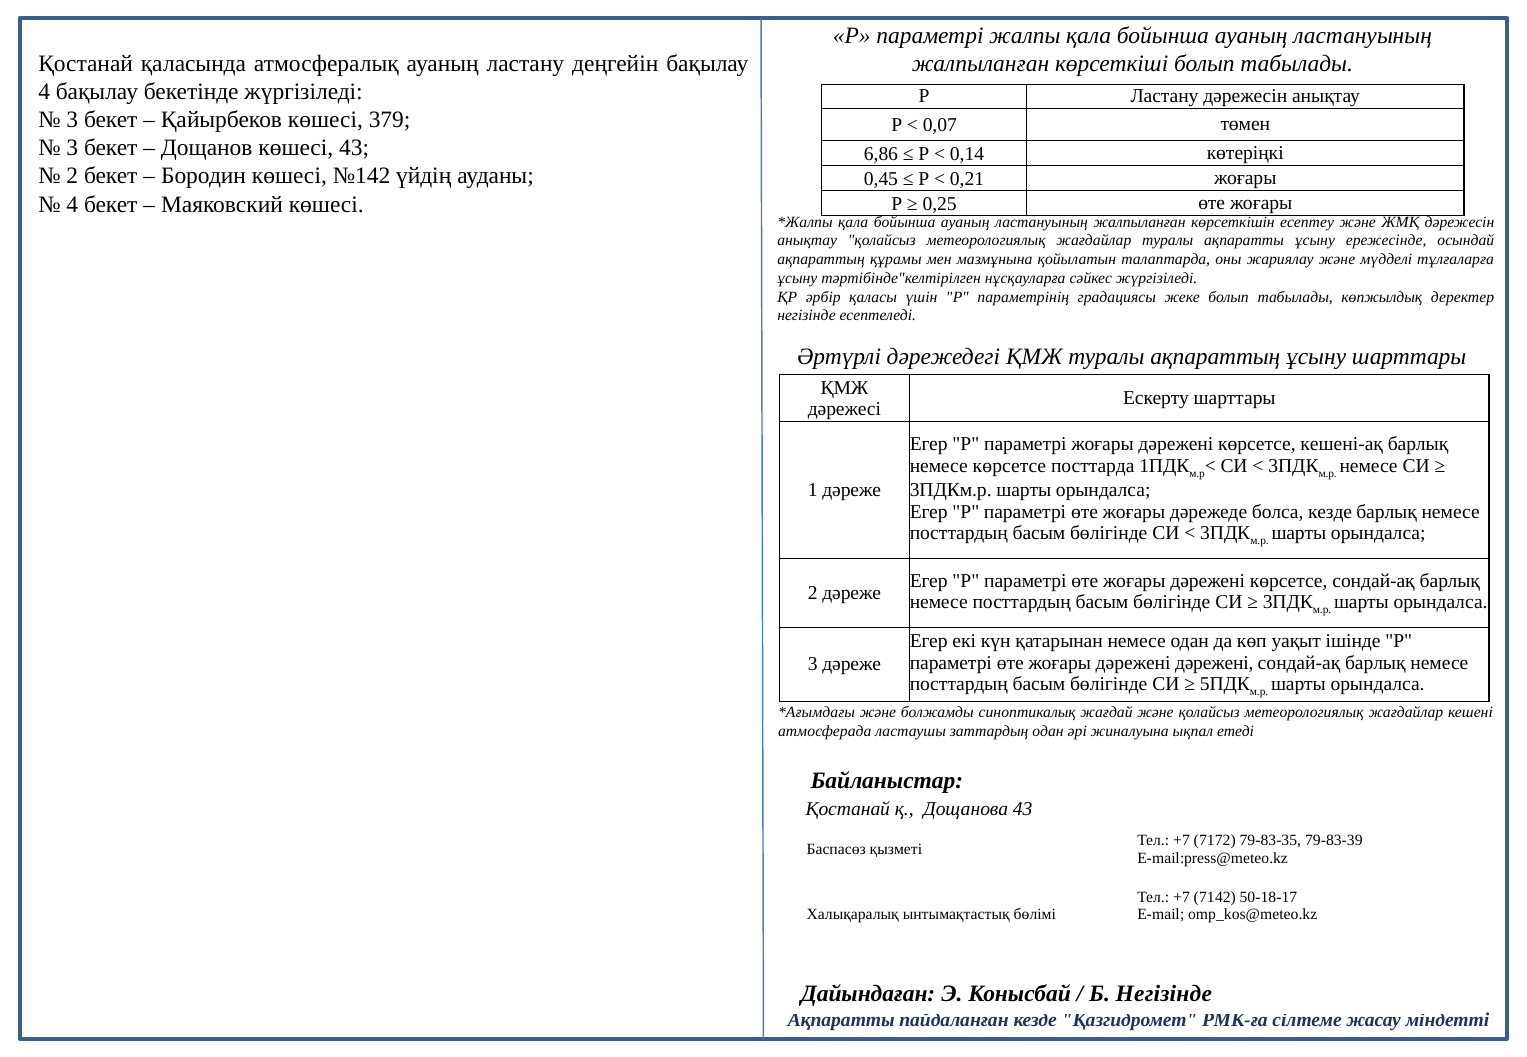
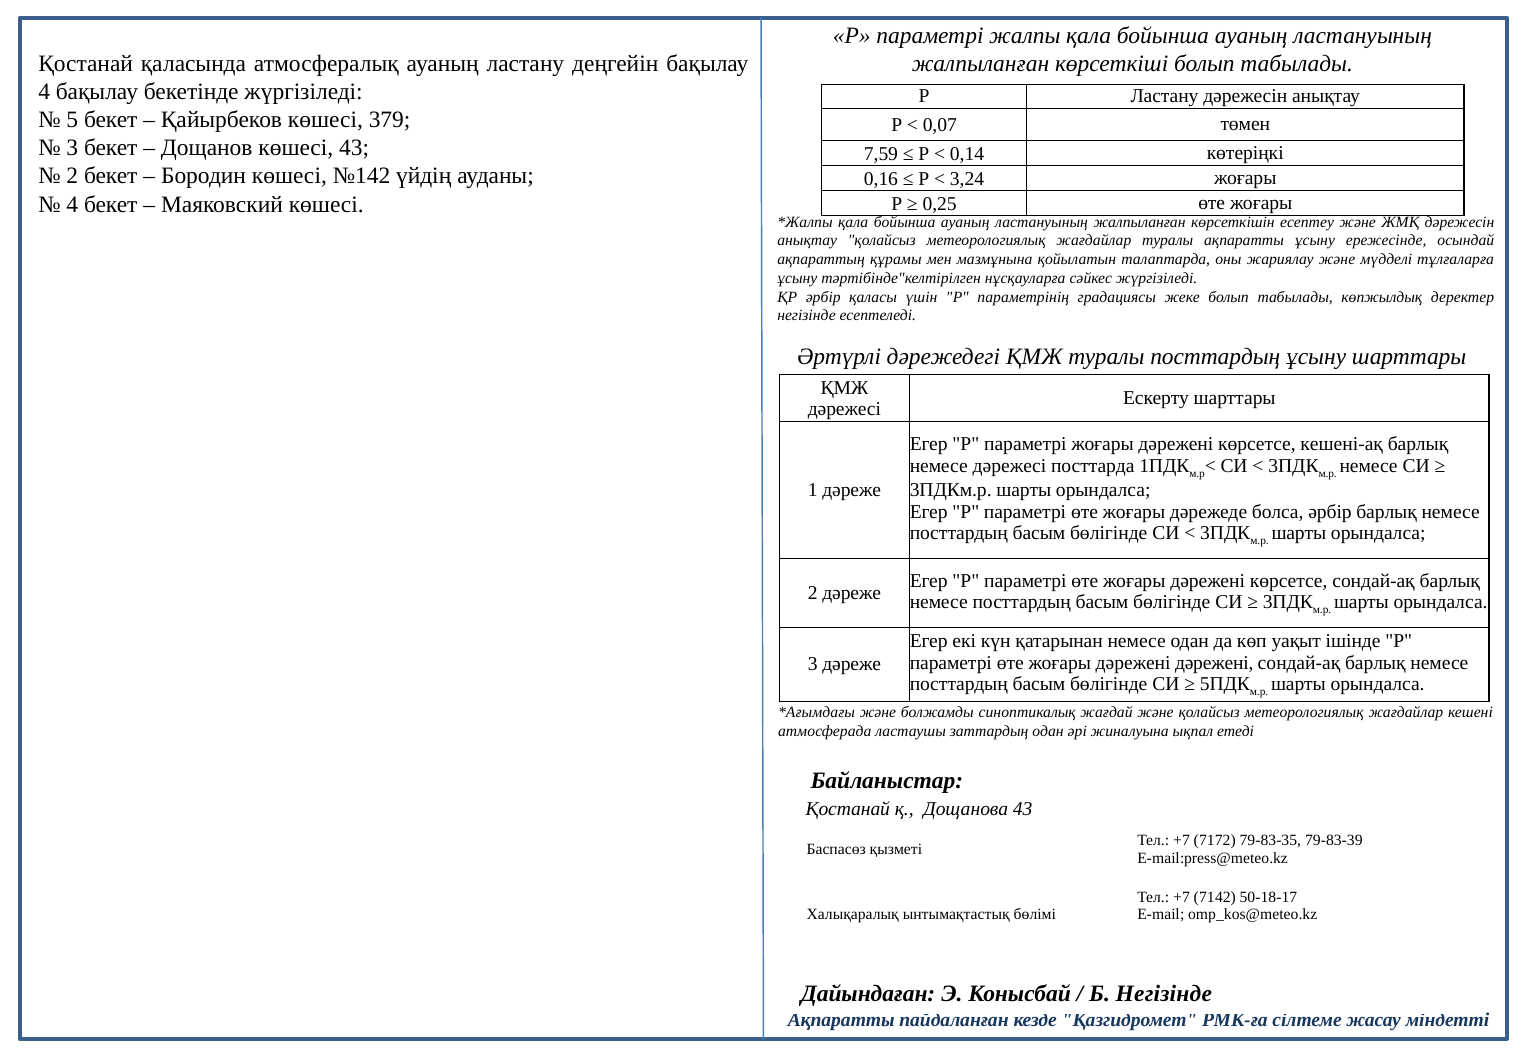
3 at (72, 120): 3 -> 5
6,86: 6,86 -> 7,59
0,45: 0,45 -> 0,16
0,21: 0,21 -> 3,24
туралы ақпараттың: ақпараттың -> посттардың
немесе көрсетсе: көрсетсе -> дәрежесі
болса кезде: кезде -> әрбір
